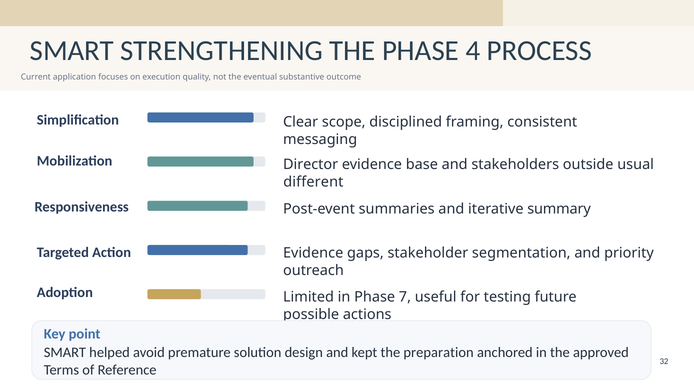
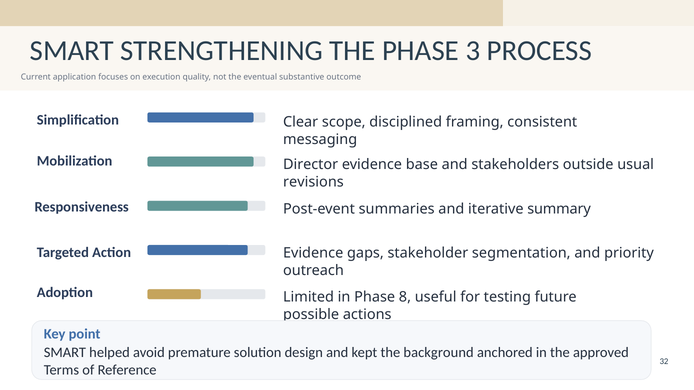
4: 4 -> 3
different: different -> revisions
7: 7 -> 8
preparation: preparation -> background
